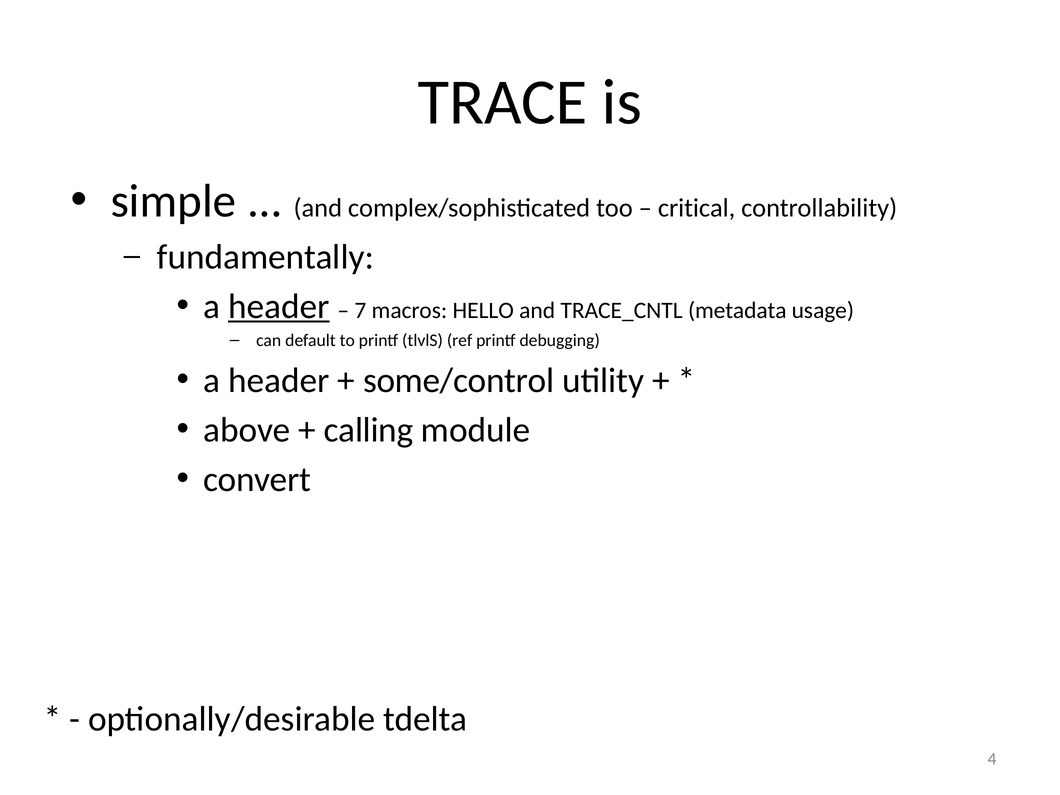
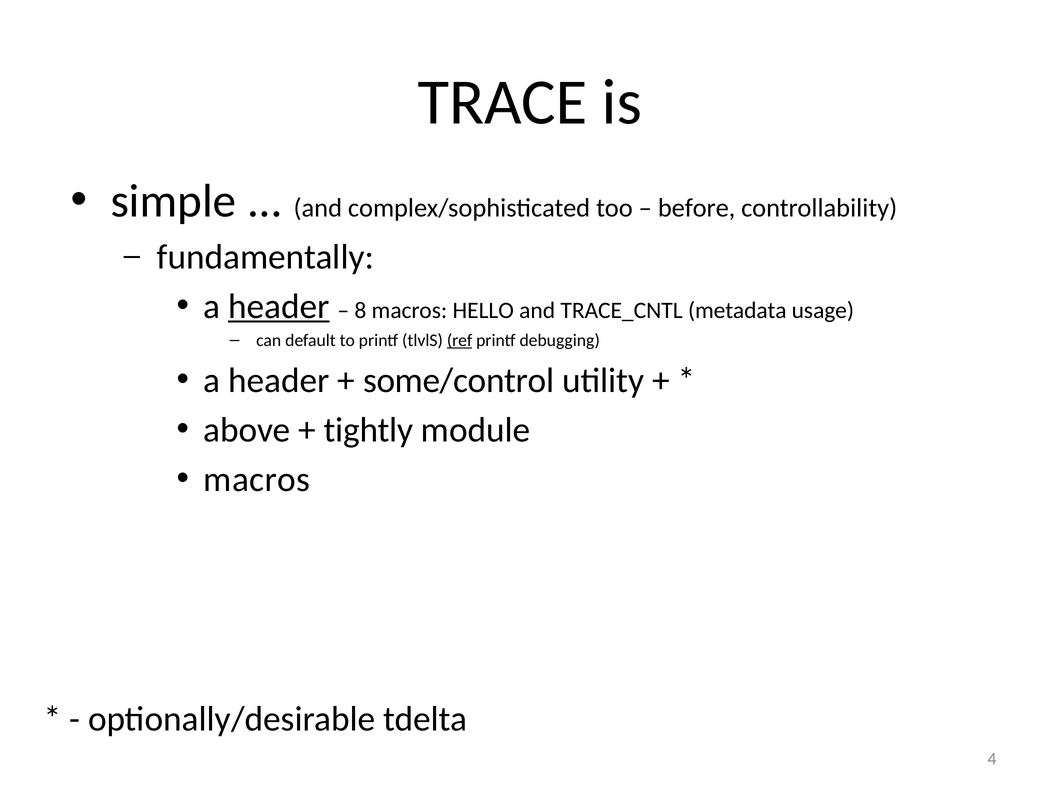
critical: critical -> before
7: 7 -> 8
ref underline: none -> present
calling: calling -> tightly
convert at (257, 480): convert -> macros
